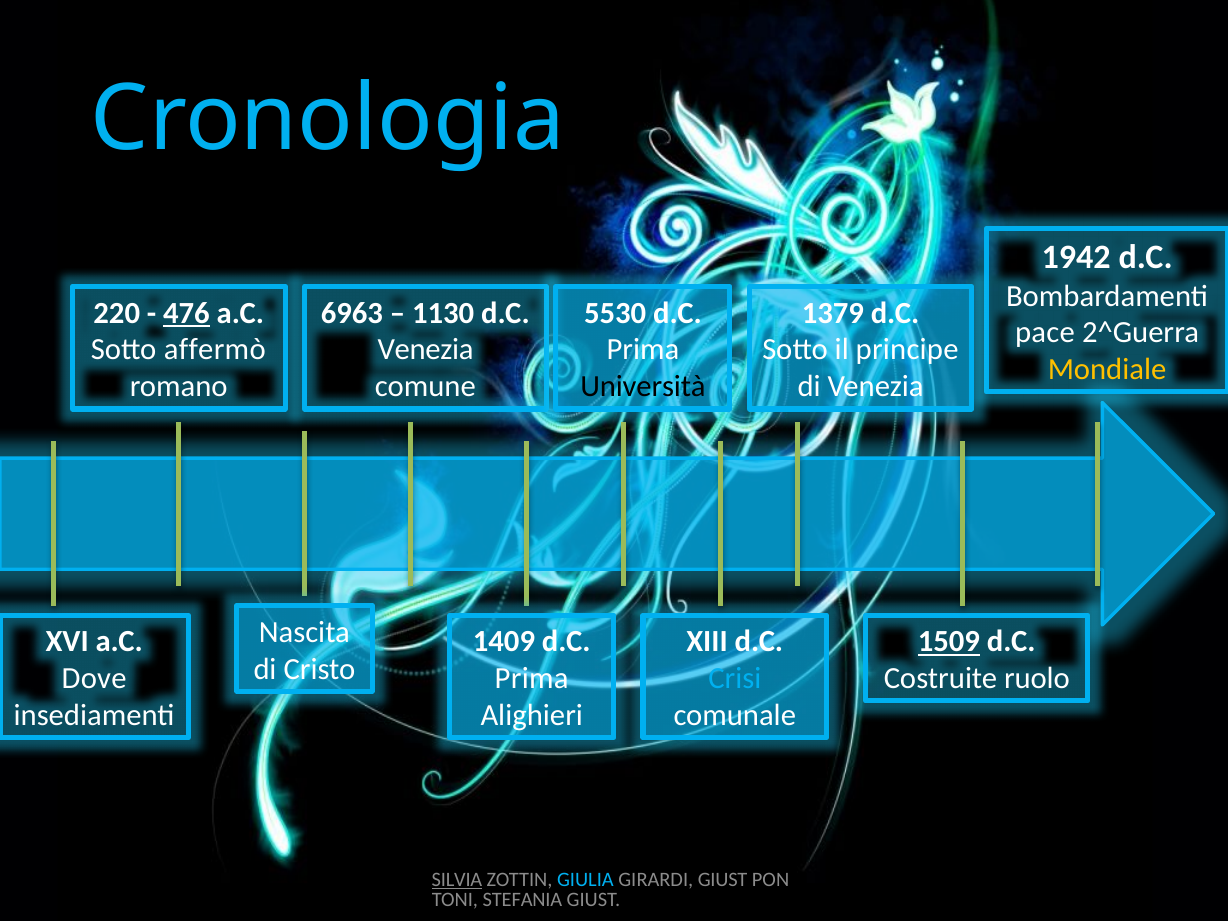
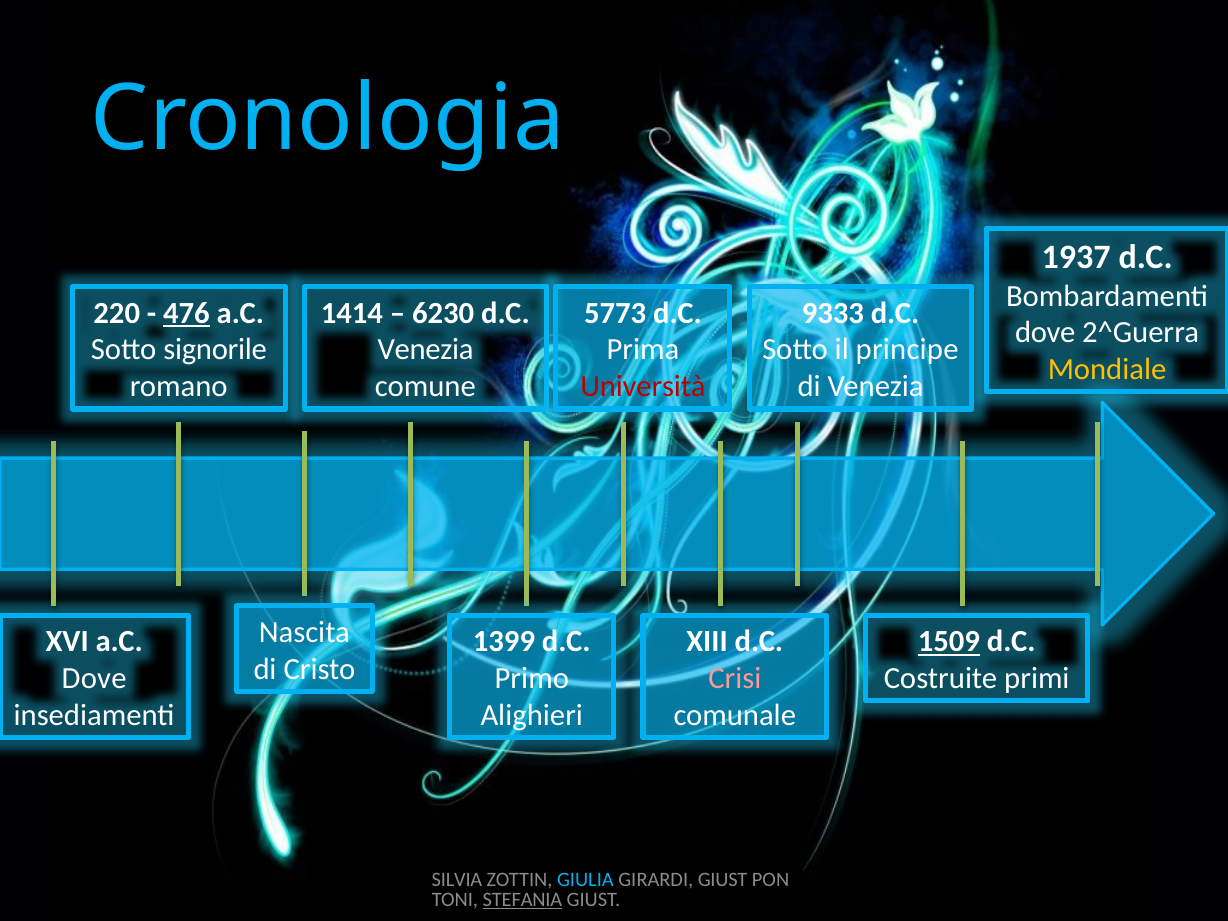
1942: 1942 -> 1937
6963: 6963 -> 1414
1130: 1130 -> 6230
5530: 5530 -> 5773
1379: 1379 -> 9333
pace at (1045, 333): pace -> dove
affermò: affermò -> signorile
Università colour: black -> red
1409: 1409 -> 1399
Prima at (532, 679): Prima -> Primo
Crisi colour: light blue -> pink
ruolo: ruolo -> primi
SILVIA underline: present -> none
STEFANIA underline: none -> present
